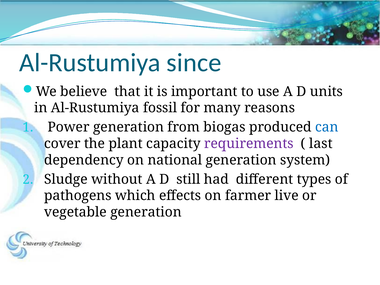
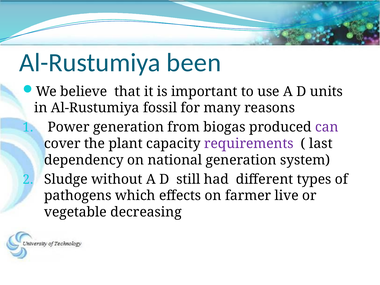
since: since -> been
can colour: blue -> purple
vegetable generation: generation -> decreasing
